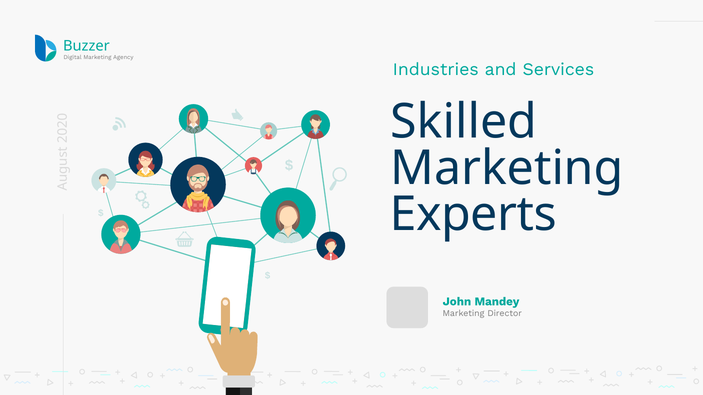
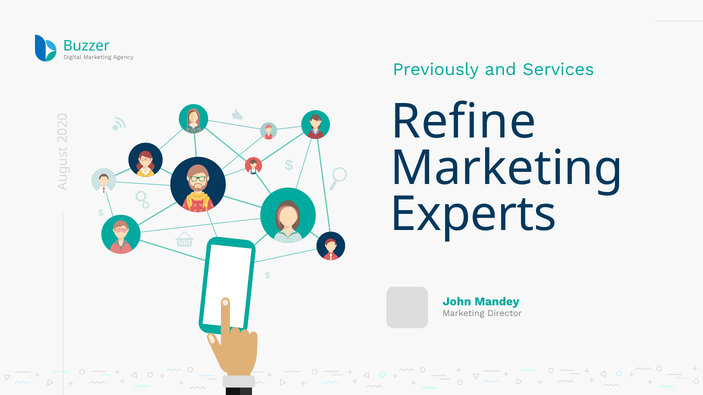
Industries: Industries -> Previously
Skilled: Skilled -> Refine
